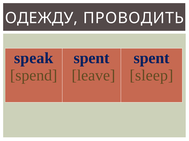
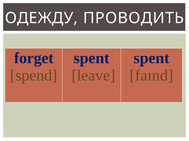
speak: speak -> forget
sleep: sleep -> faɪnd
